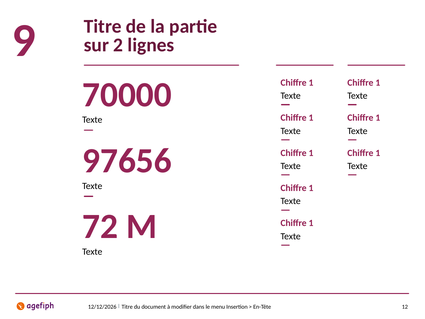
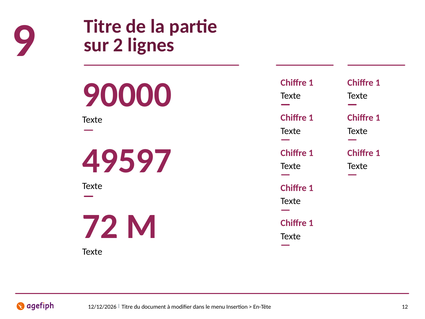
70000: 70000 -> 90000
97656: 97656 -> 49597
